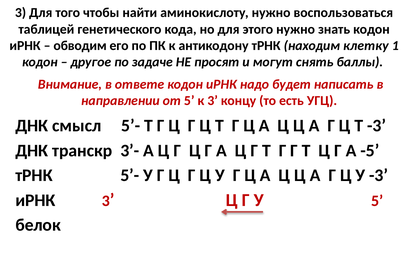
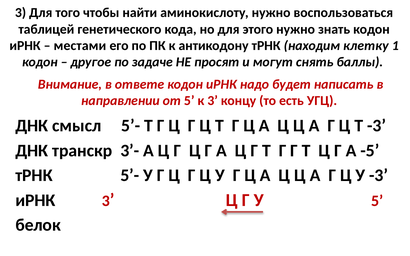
обводим: обводим -> местами
